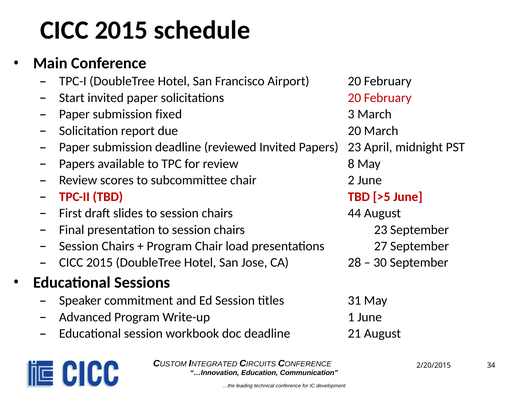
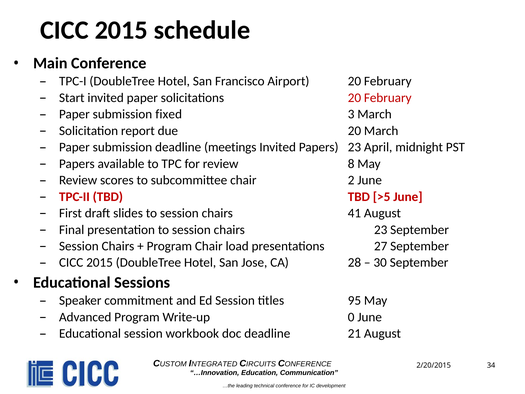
reviewed: reviewed -> meetings
44: 44 -> 41
31: 31 -> 95
1: 1 -> 0
